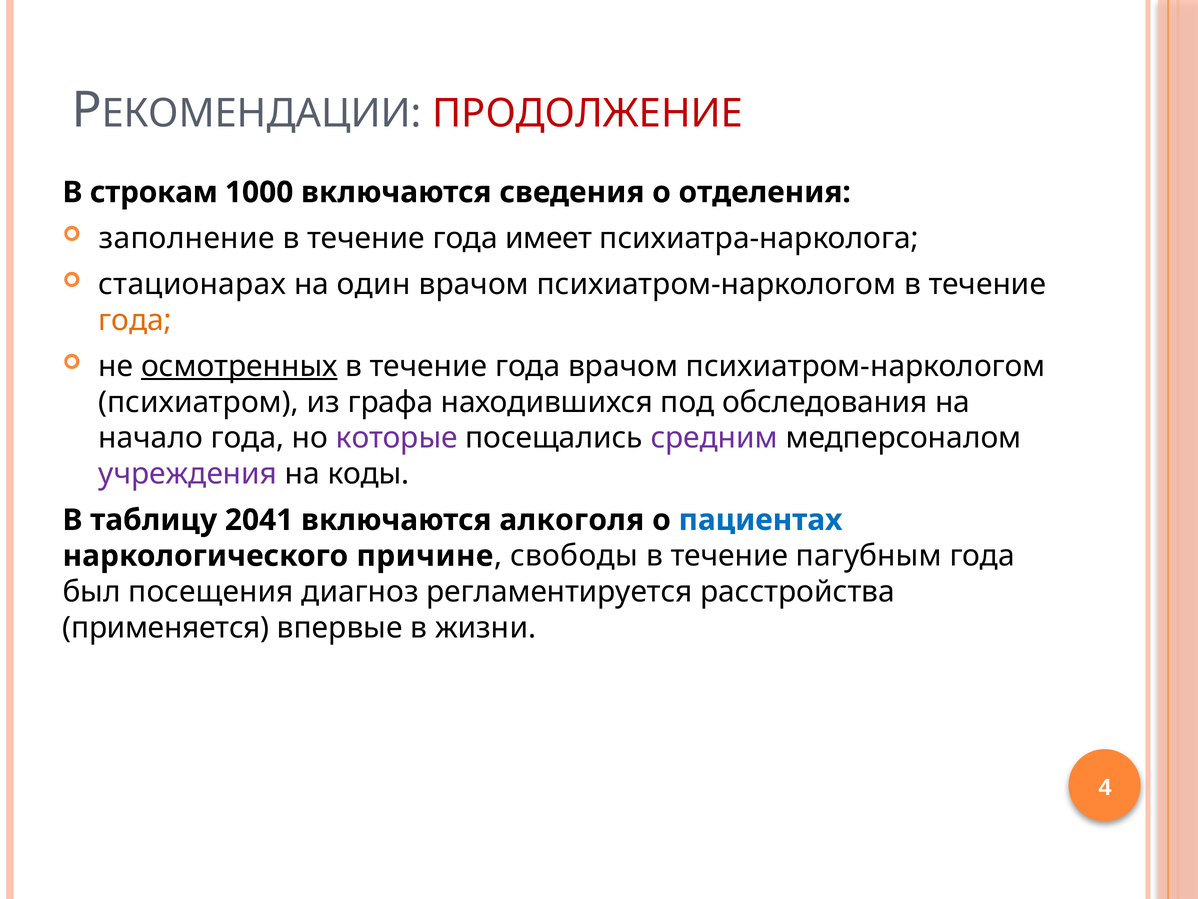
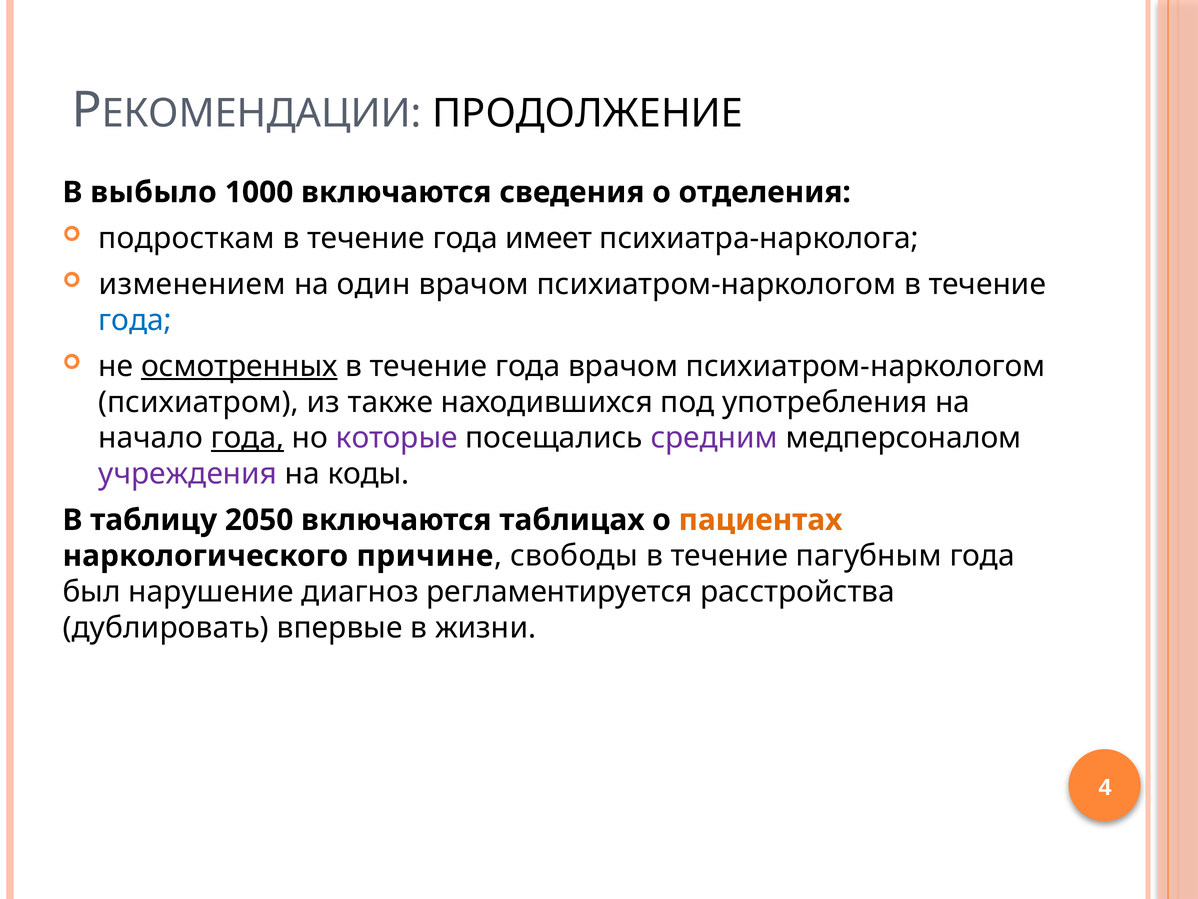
ПРОДОЛЖЕНИЕ colour: red -> black
строкам: строкам -> выбыло
заполнение: заполнение -> подросткам
стационарах: стационарах -> изменением
года at (135, 320) colour: orange -> blue
графа: графа -> также
обследования: обследования -> употребления
года at (247, 438) underline: none -> present
2041: 2041 -> 2050
алкоголя: алкоголя -> таблицах
пациентах colour: blue -> orange
посещения: посещения -> нарушение
применяется: применяется -> дублировать
